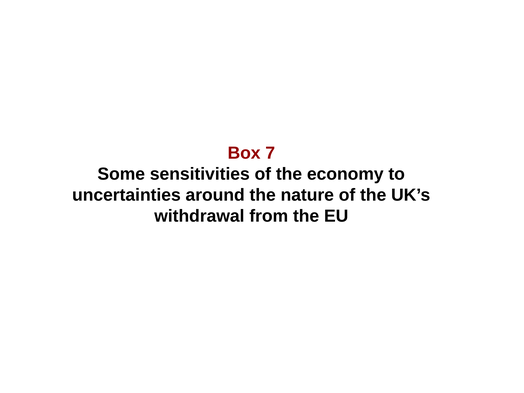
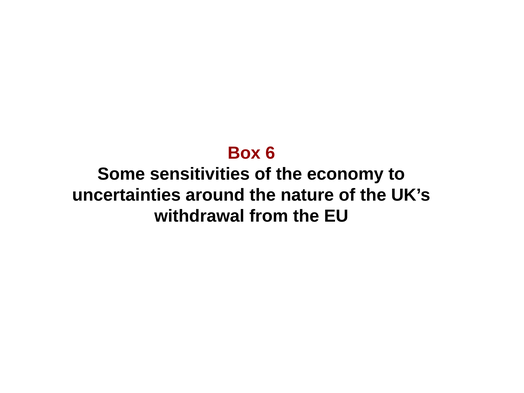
7: 7 -> 6
